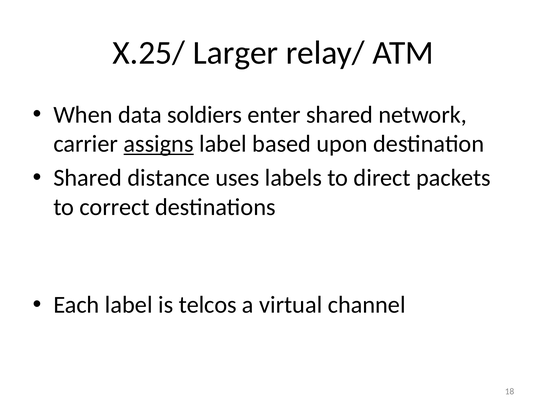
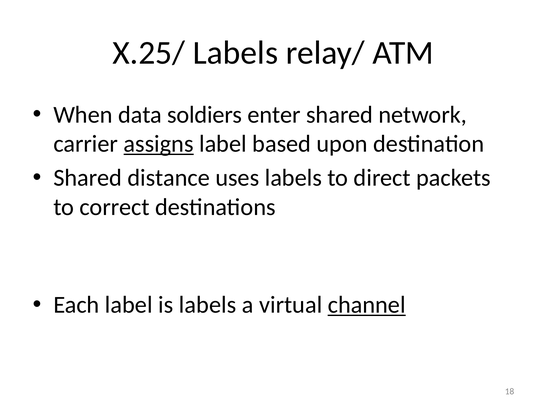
X.25/ Larger: Larger -> Labels
is telcos: telcos -> labels
channel underline: none -> present
